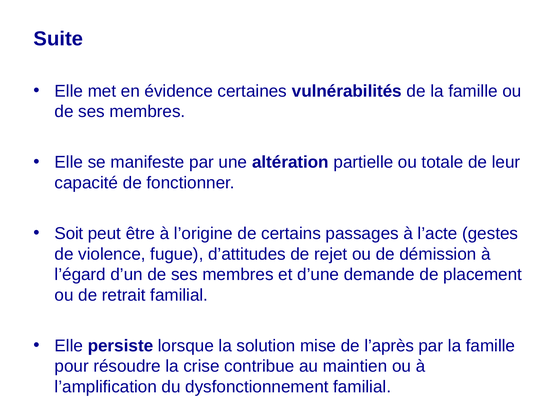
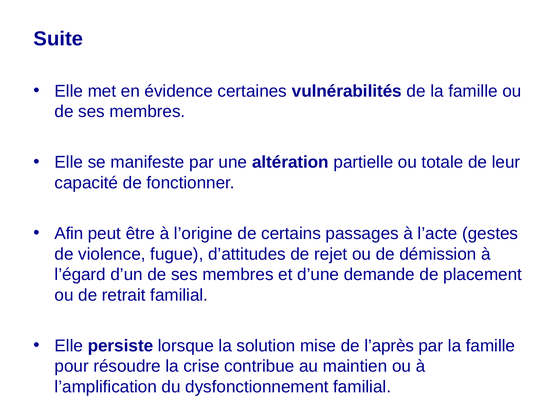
Soit: Soit -> Afin
